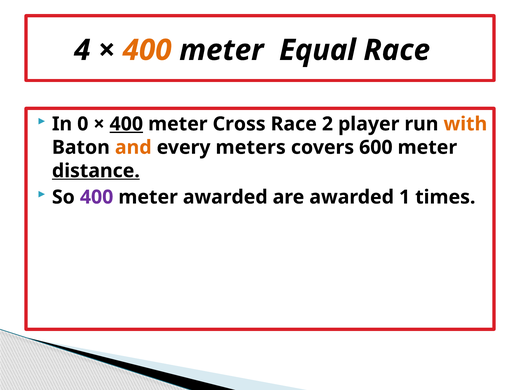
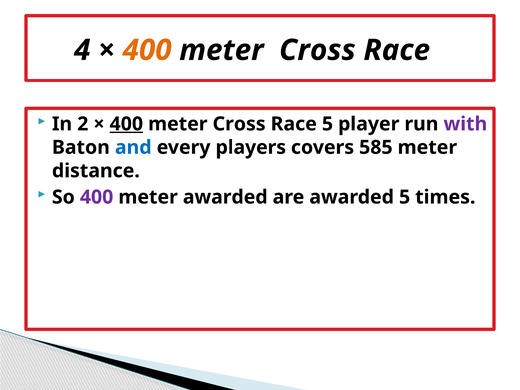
Equal at (318, 50): Equal -> Cross
0: 0 -> 2
Race 2: 2 -> 5
with colour: orange -> purple
and colour: orange -> blue
meters: meters -> players
600: 600 -> 585
distance underline: present -> none
awarded 1: 1 -> 5
